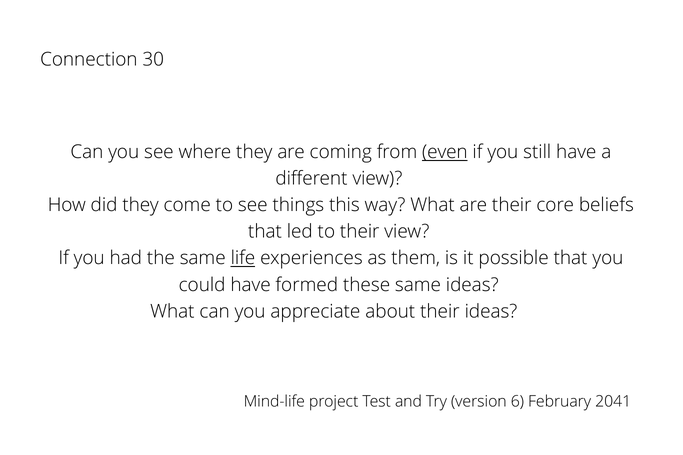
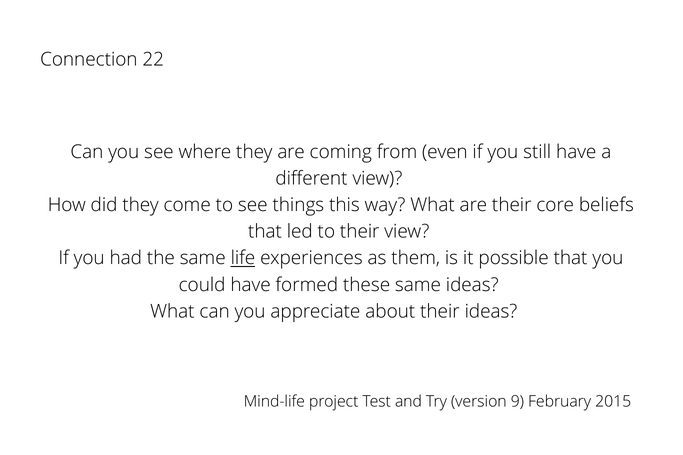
30: 30 -> 22
even underline: present -> none
6: 6 -> 9
2041: 2041 -> 2015
